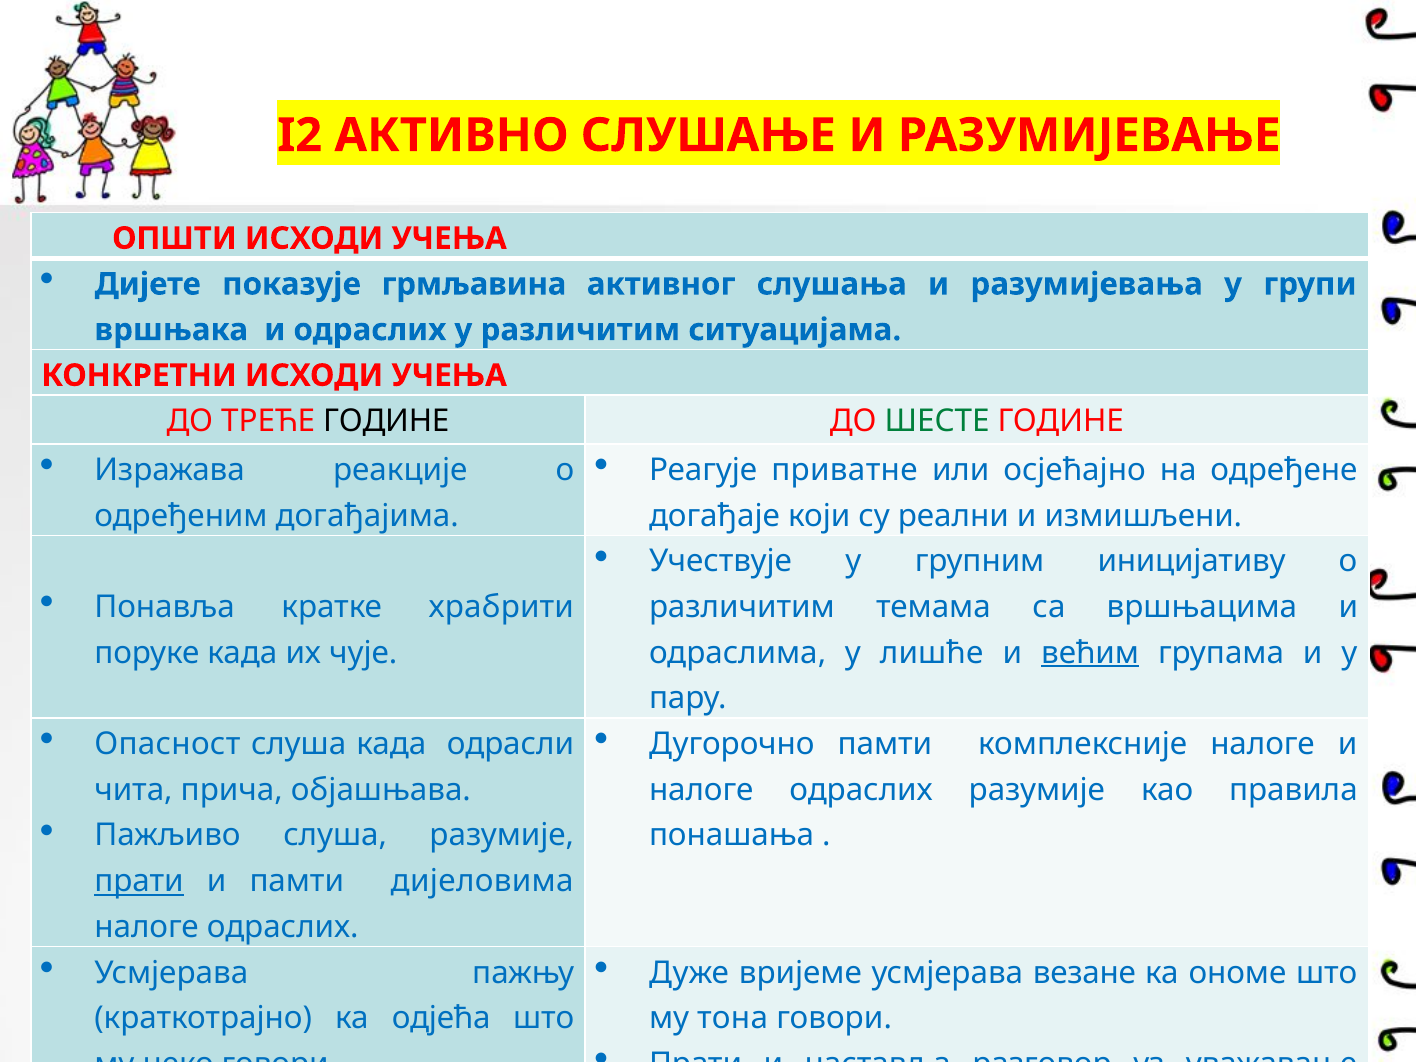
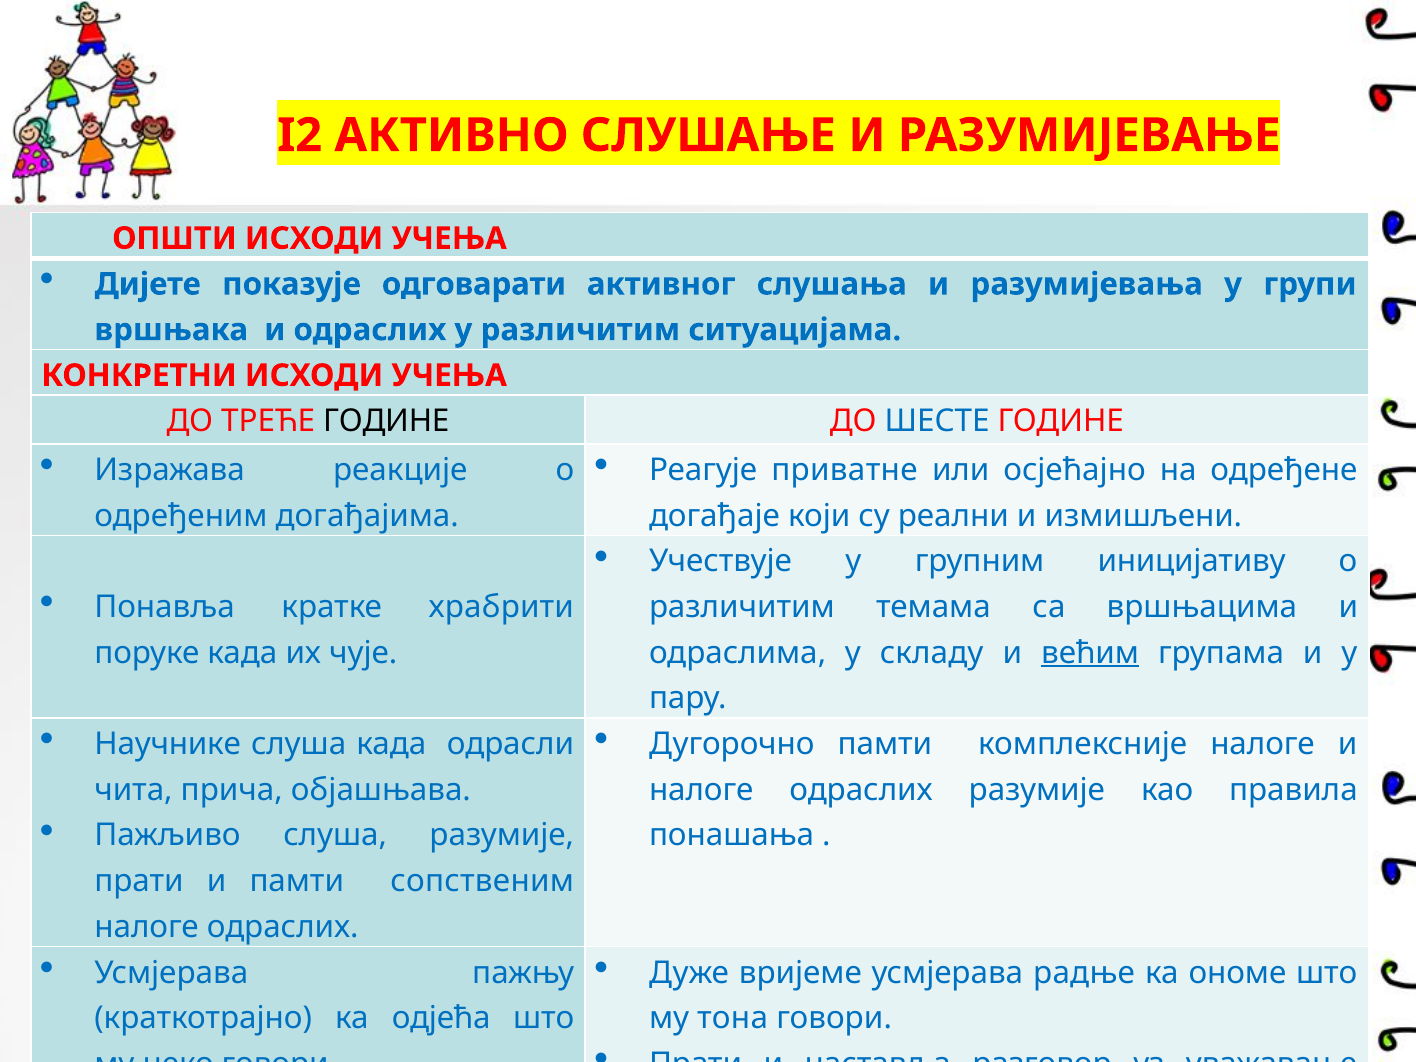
грмљавина: грмљавина -> одговарати
ШЕСТЕ colour: green -> blue
лишће: лишће -> складу
Опасност: Опасност -> Научнике
прати at (139, 881) underline: present -> none
дијеловима: дијеловима -> сопственим
везане: везане -> радње
